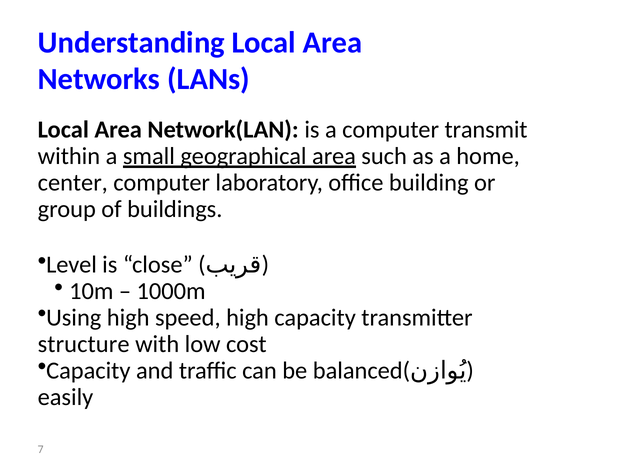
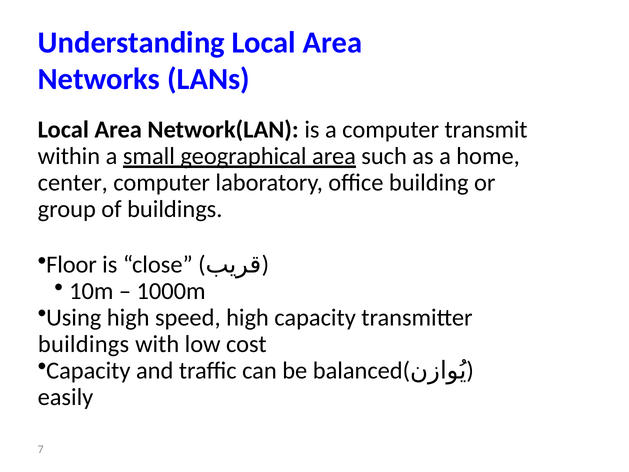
Level: Level -> Floor
structure at (84, 344): structure -> buildings
